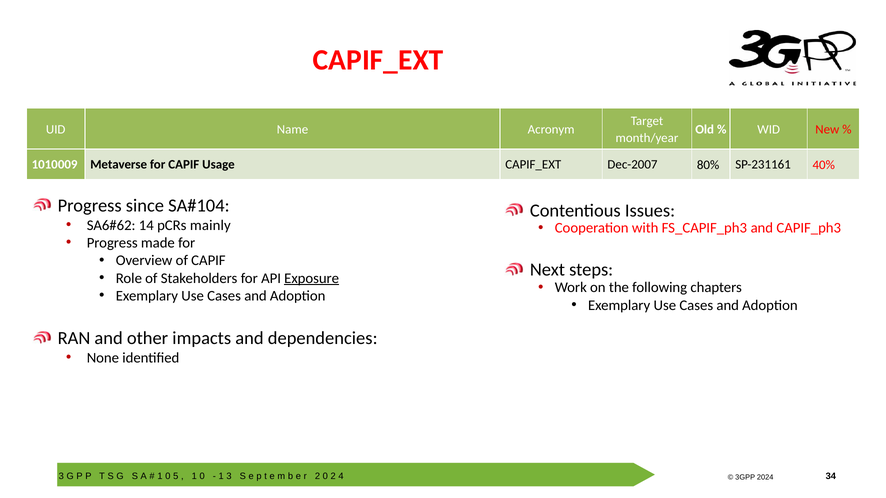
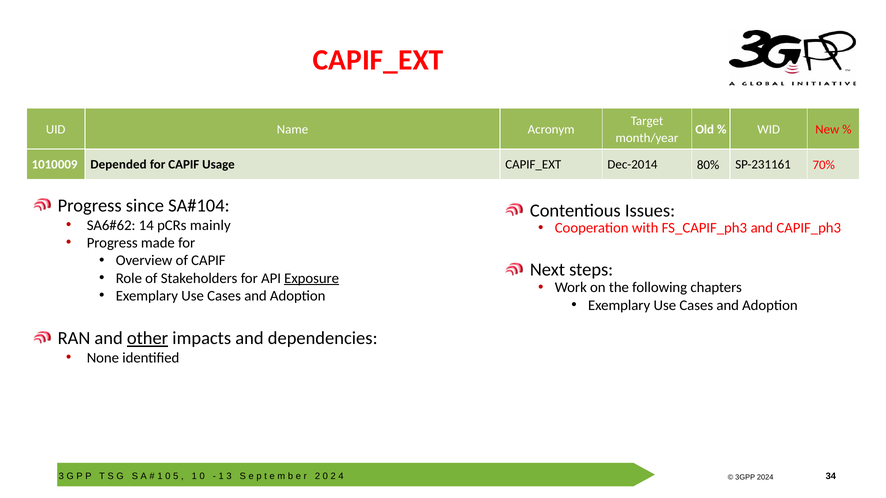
Metaverse: Metaverse -> Depended
Dec-2007: Dec-2007 -> Dec-2014
40%: 40% -> 70%
other underline: none -> present
